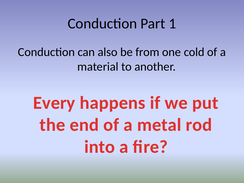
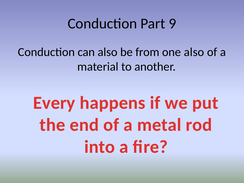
1: 1 -> 9
one cold: cold -> also
